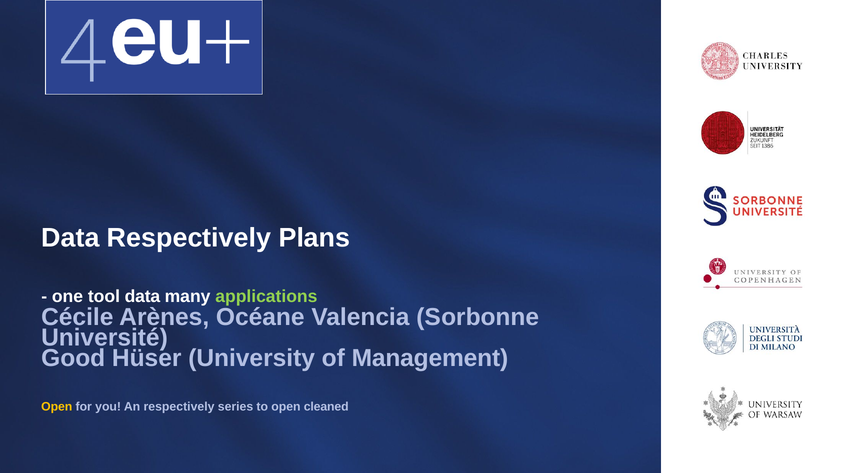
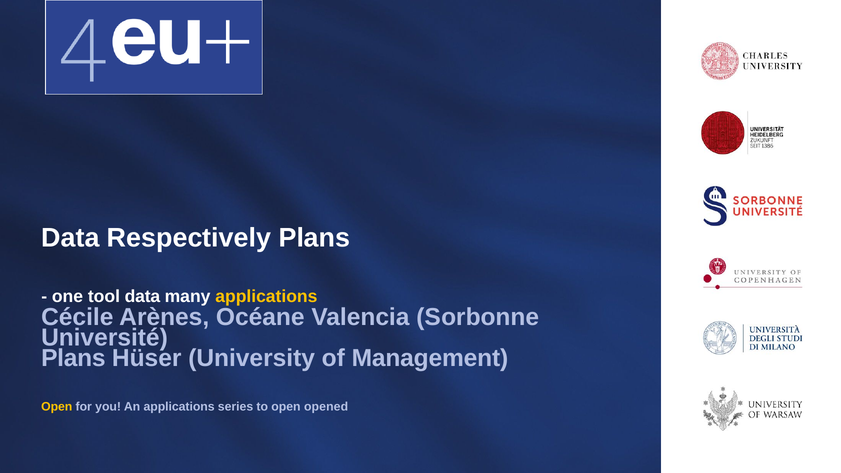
applications at (266, 297) colour: light green -> yellow
Good at (73, 358): Good -> Plans
An respectively: respectively -> applications
cleaned: cleaned -> opened
